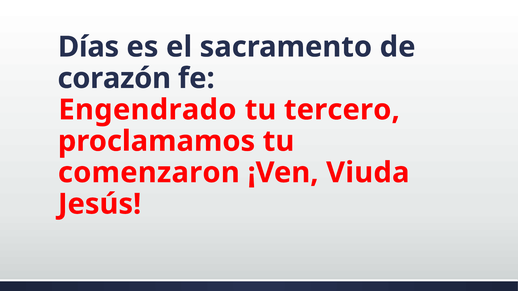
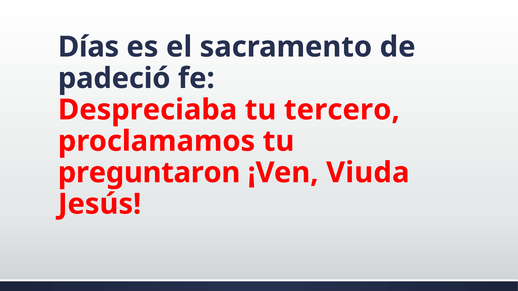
corazón: corazón -> padeció
Engendrado: Engendrado -> Despreciaba
comenzaron: comenzaron -> preguntaron
